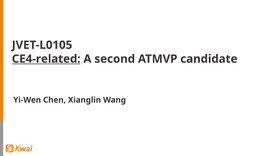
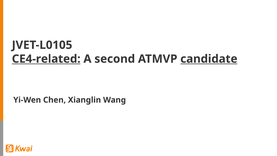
candidate underline: none -> present
